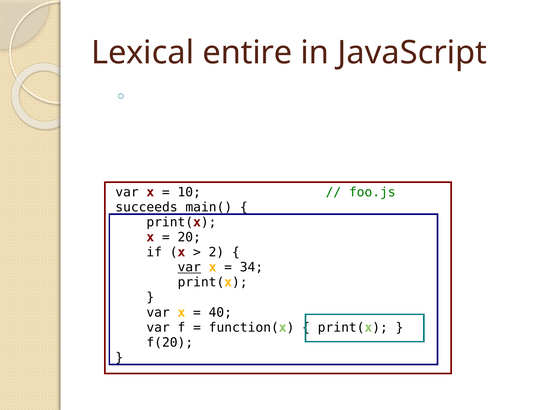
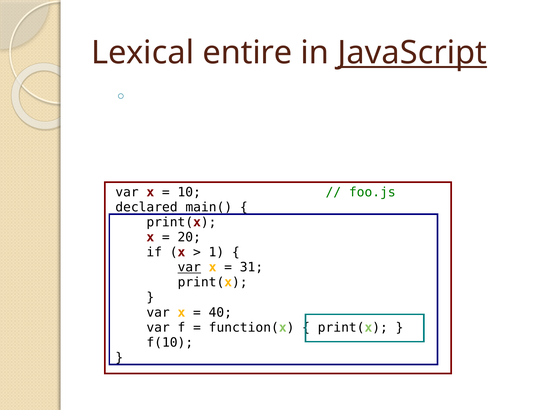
JavaScript underline: none -> present
succeeds: succeeds -> declared
2: 2 -> 1
34: 34 -> 31
f(20: f(20 -> f(10
